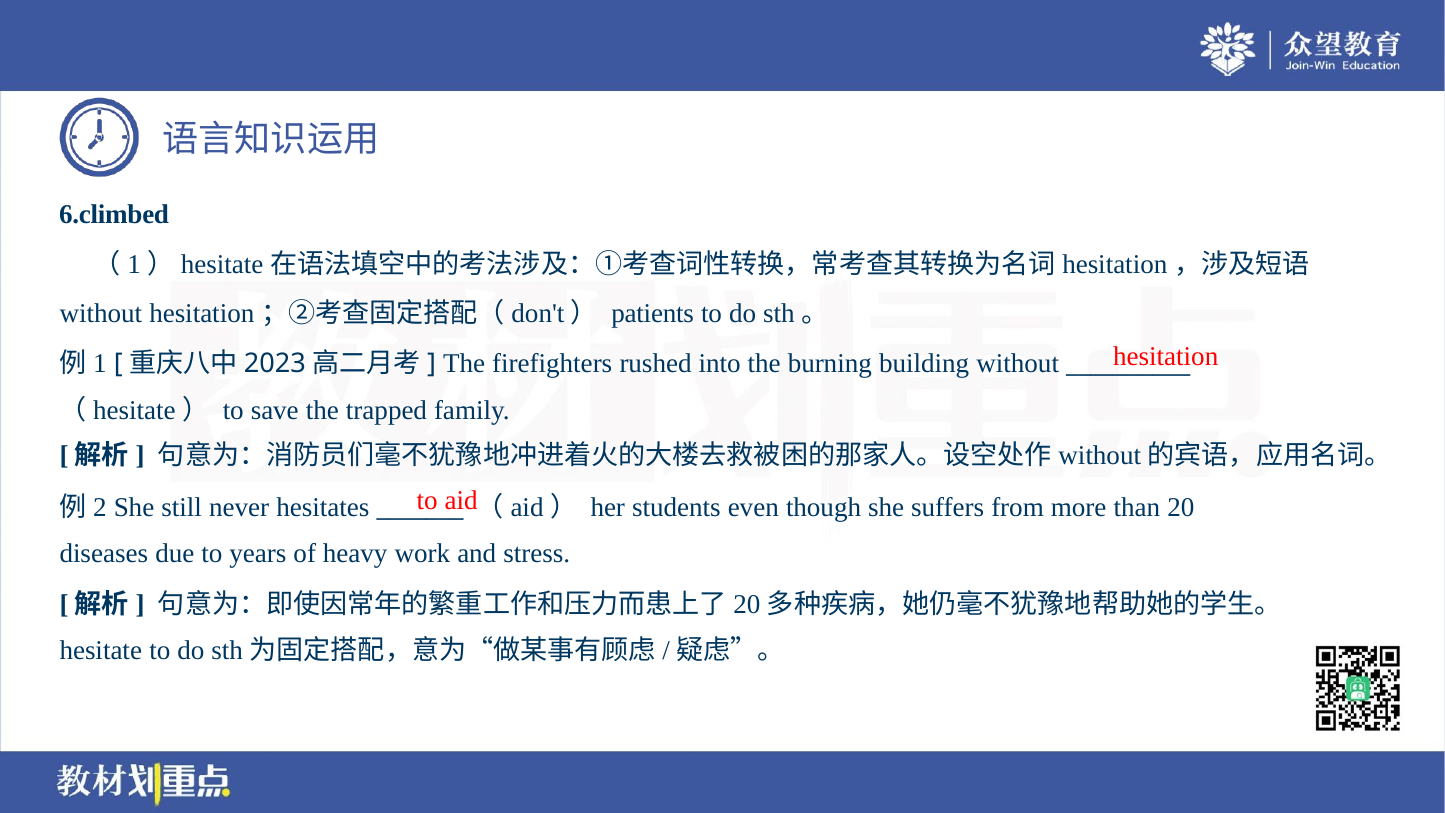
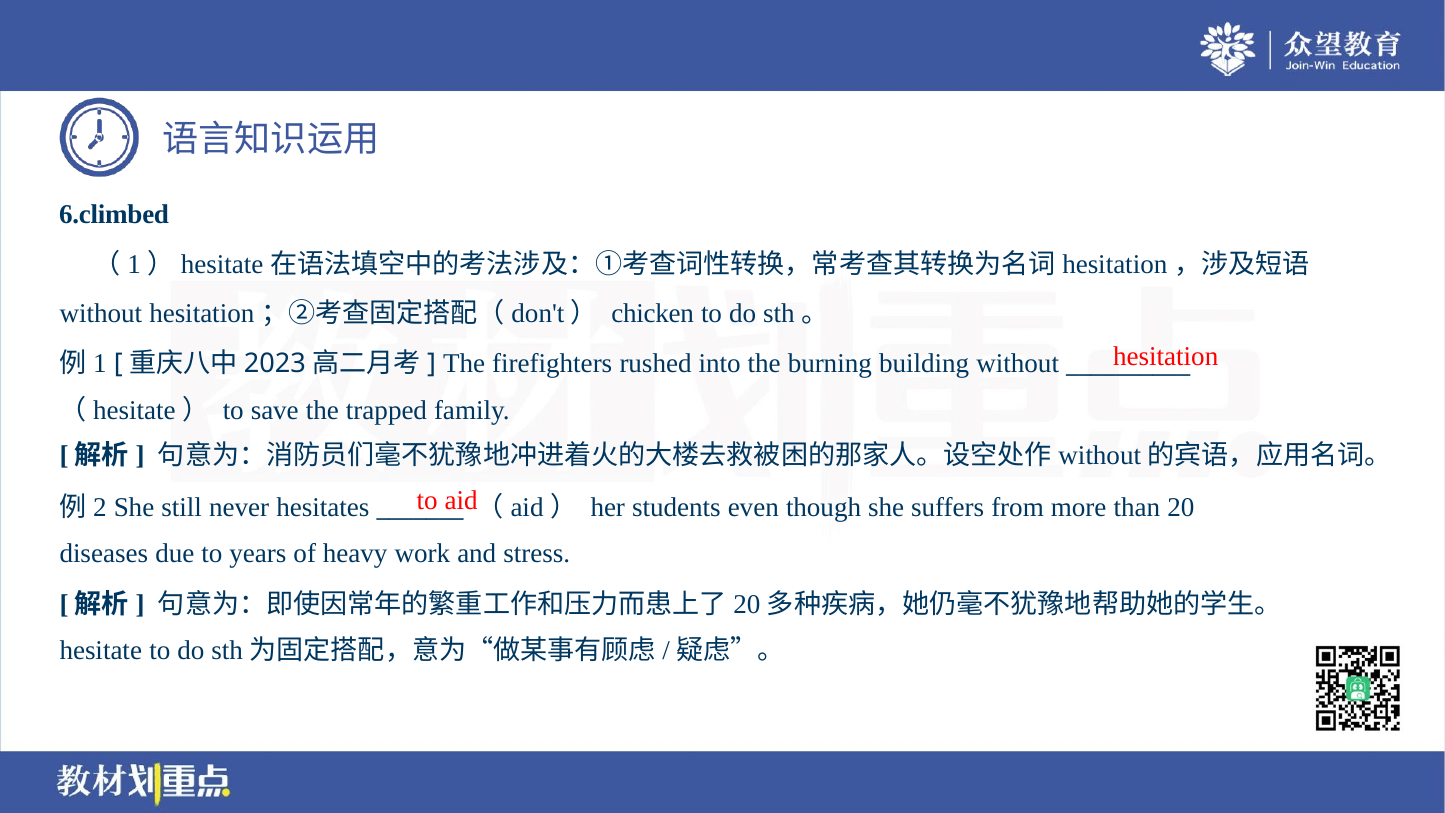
patients: patients -> chicken
